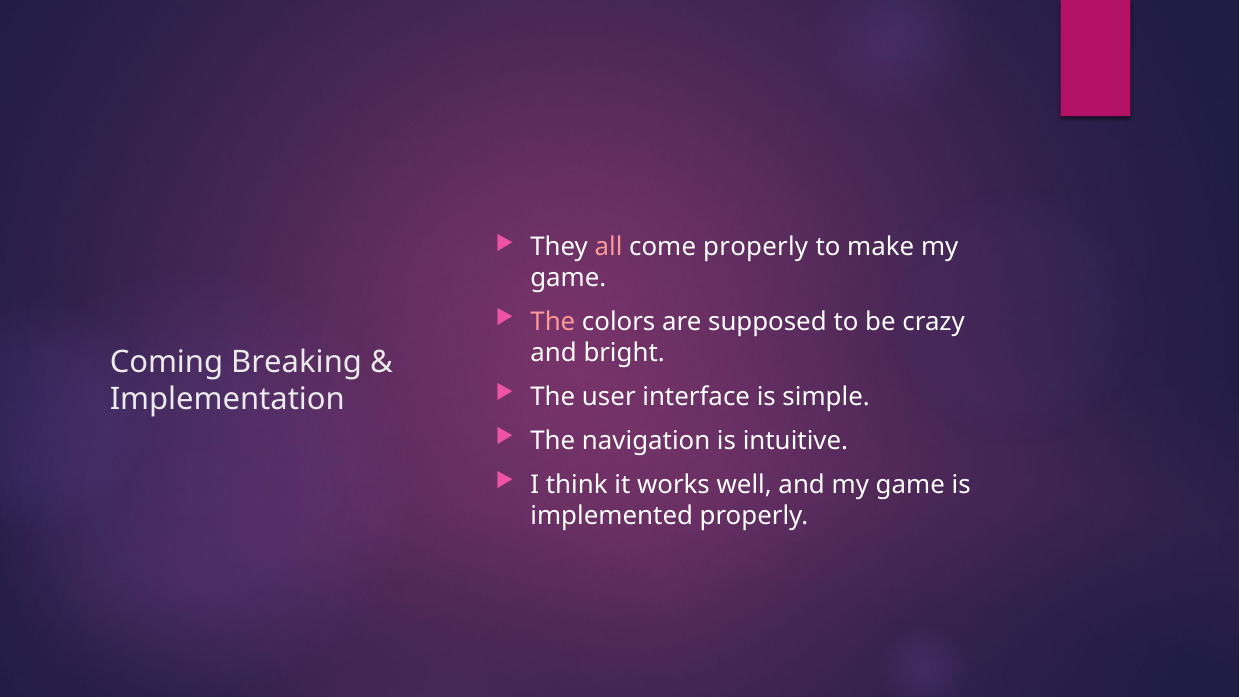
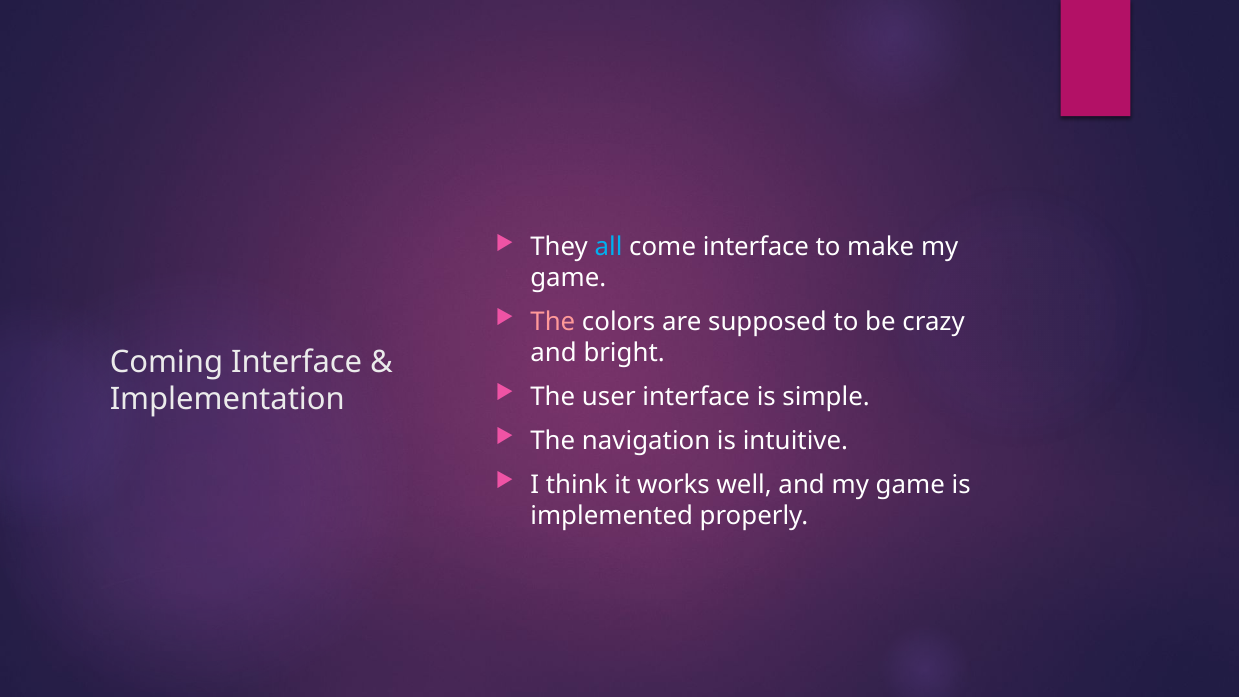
all colour: pink -> light blue
come properly: properly -> interface
Coming Breaking: Breaking -> Interface
